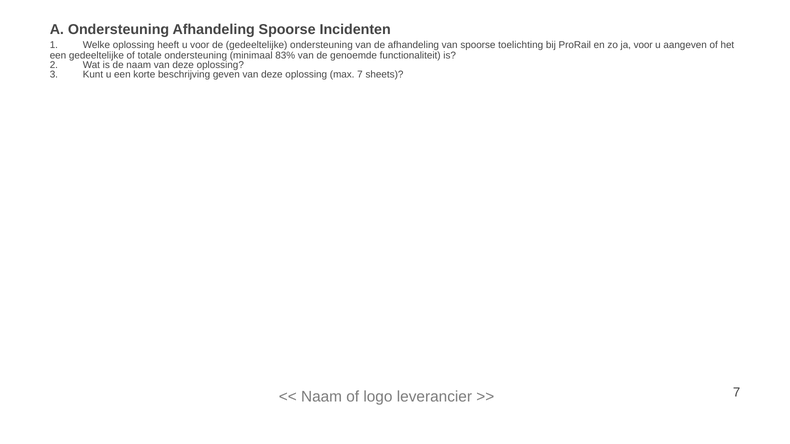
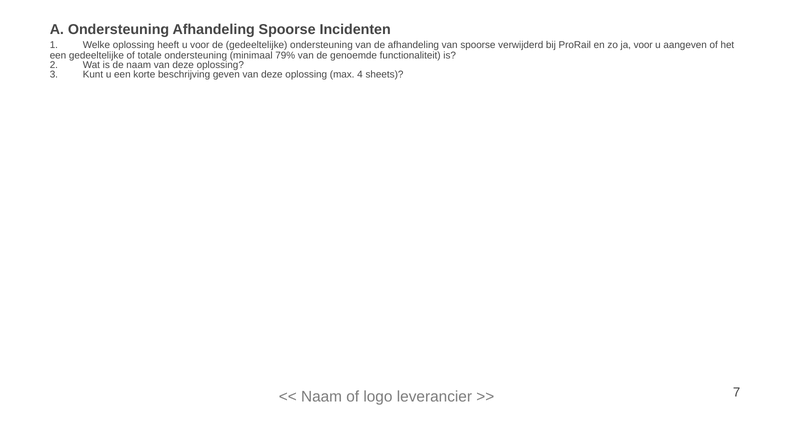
toelichting: toelichting -> verwijderd
83%: 83% -> 79%
max 7: 7 -> 4
